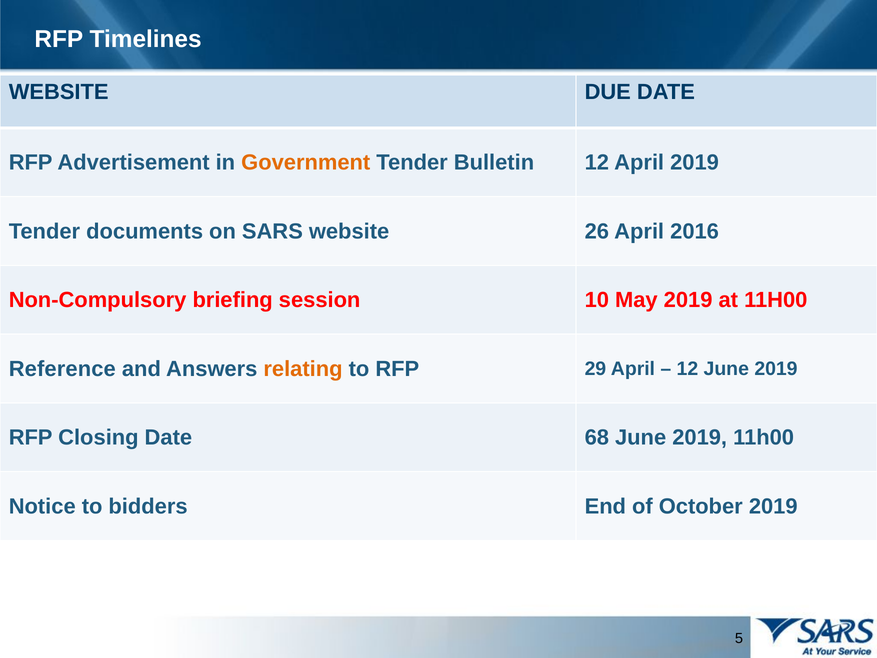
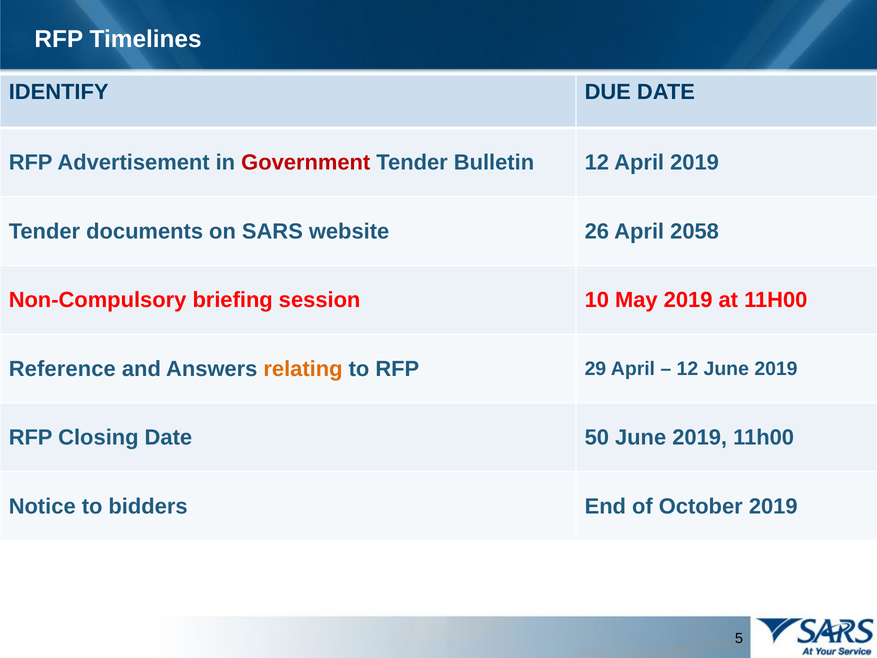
WEBSITE at (59, 92): WEBSITE -> IDENTIFY
Government colour: orange -> red
2016: 2016 -> 2058
68: 68 -> 50
